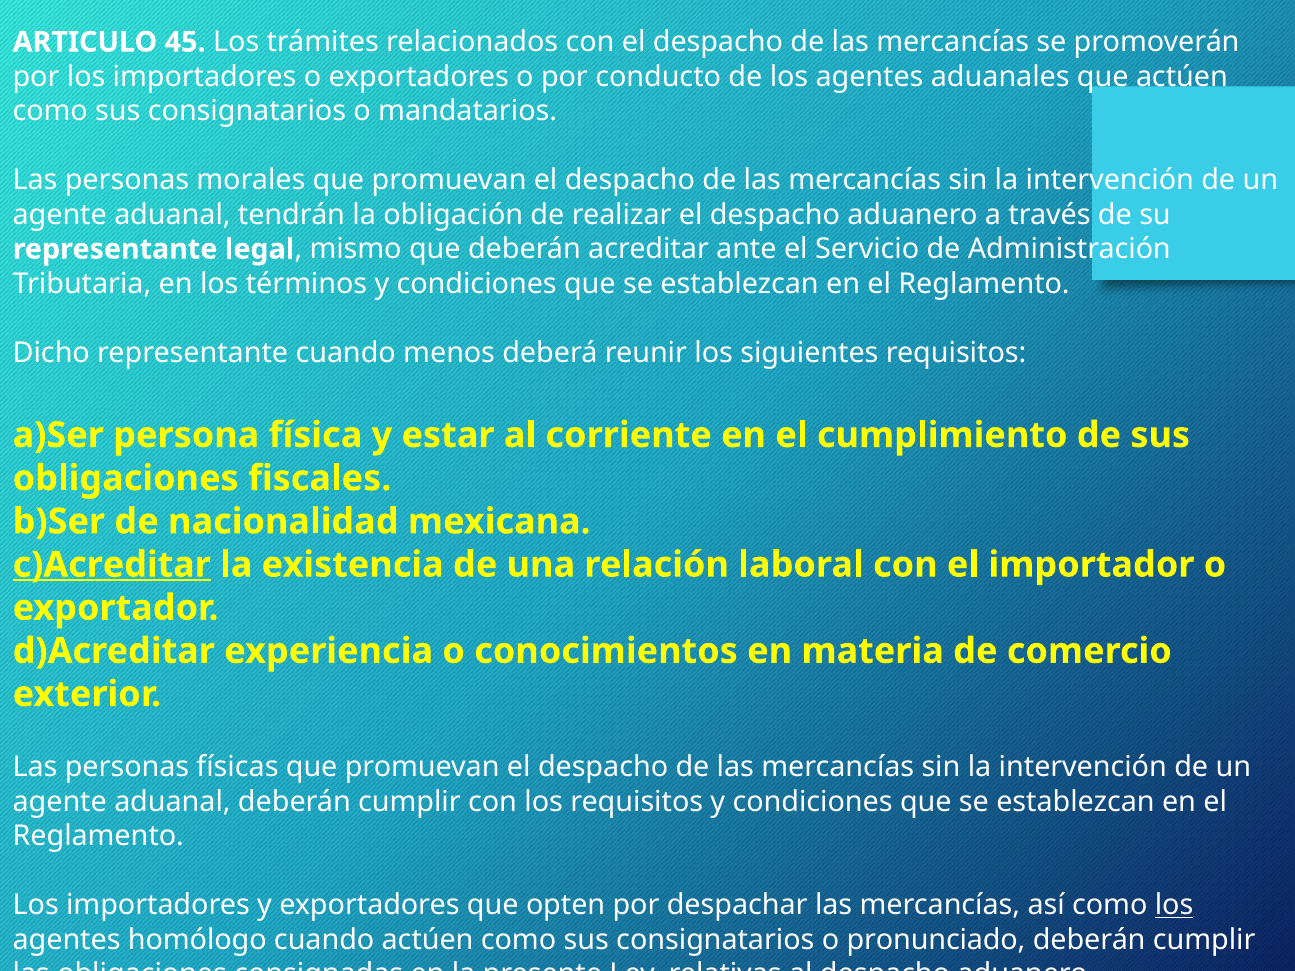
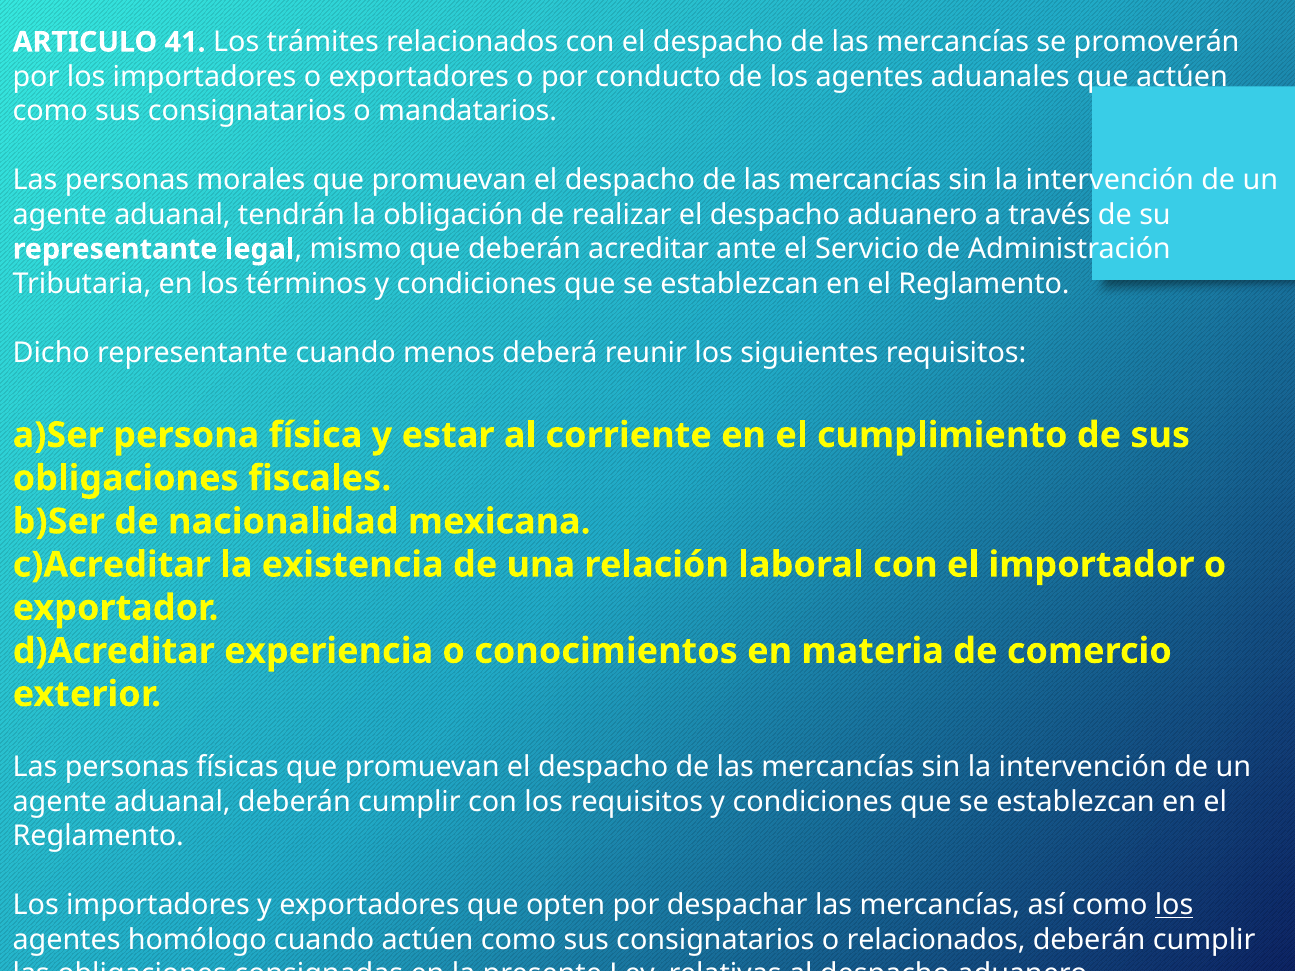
45: 45 -> 41
c)Acreditar underline: present -> none
o pronunciado: pronunciado -> relacionados
